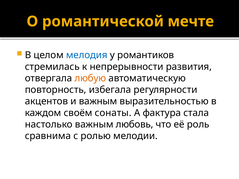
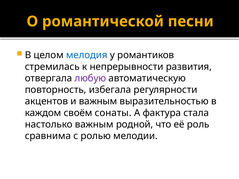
мечте: мечте -> песни
любую colour: orange -> purple
любовь: любовь -> родной
